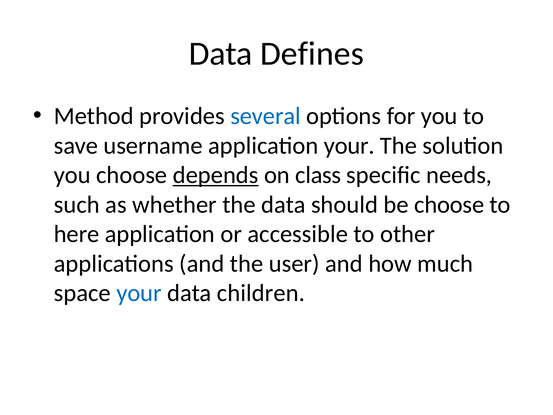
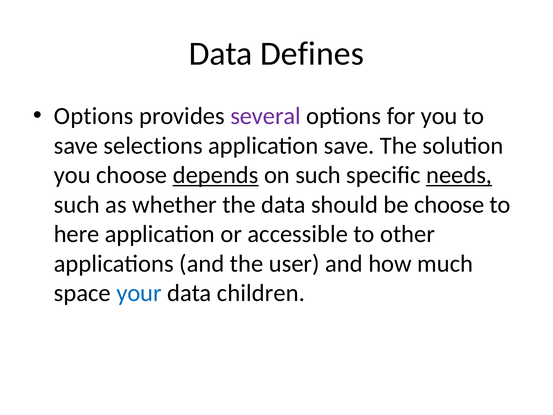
Method at (94, 116): Method -> Options
several colour: blue -> purple
username: username -> selections
application your: your -> save
on class: class -> such
needs underline: none -> present
